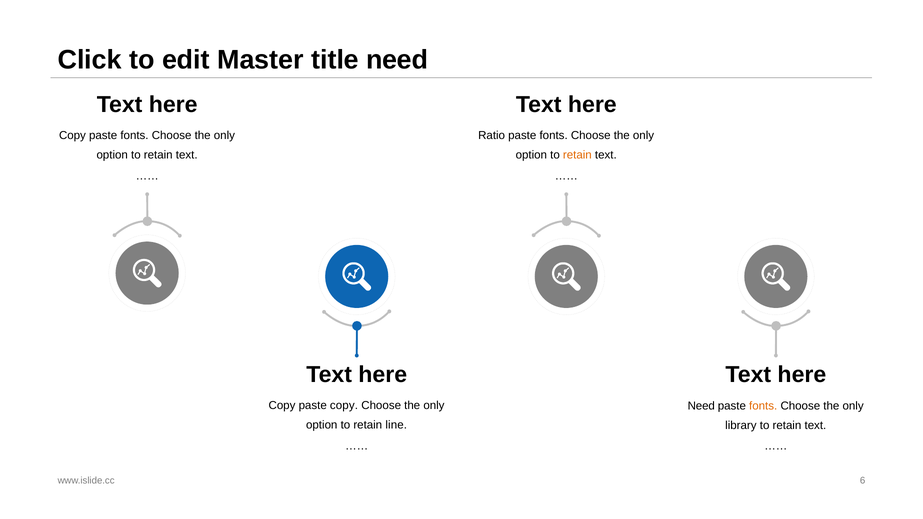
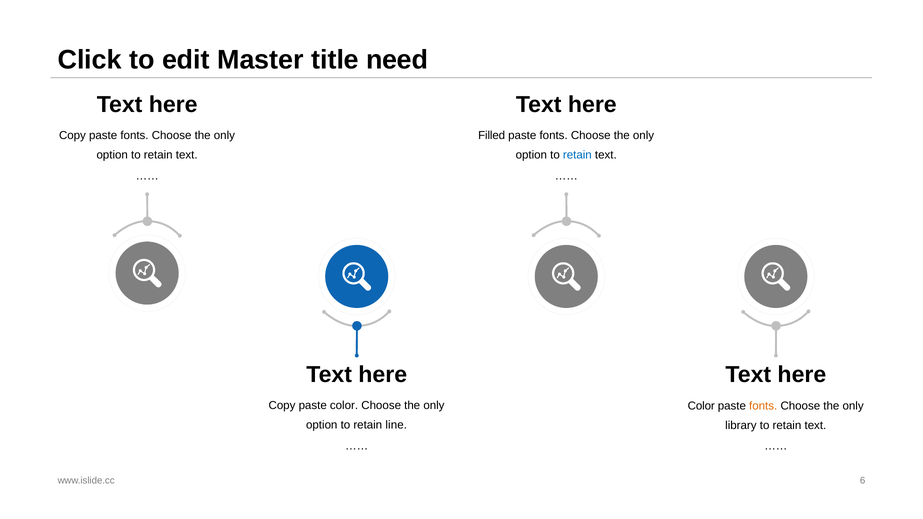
Ratio: Ratio -> Filled
retain at (577, 155) colour: orange -> blue
paste copy: copy -> color
Need at (701, 406): Need -> Color
